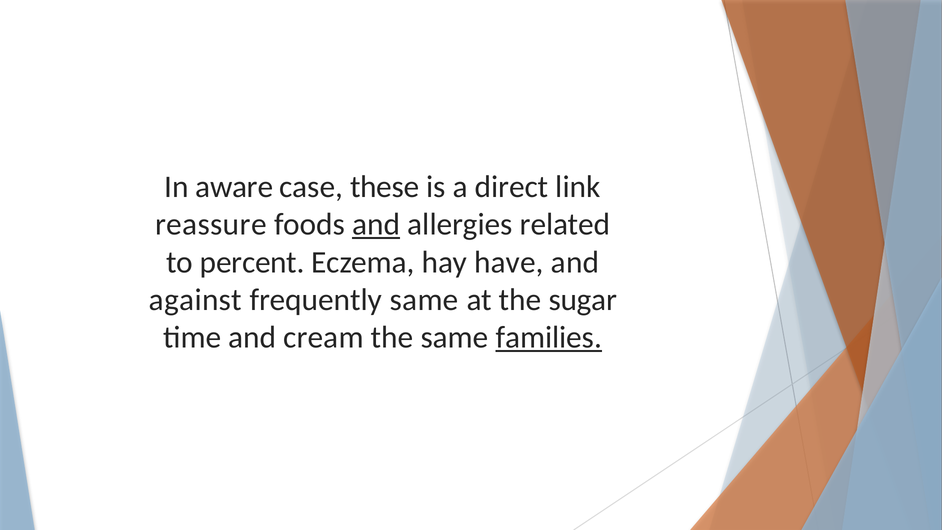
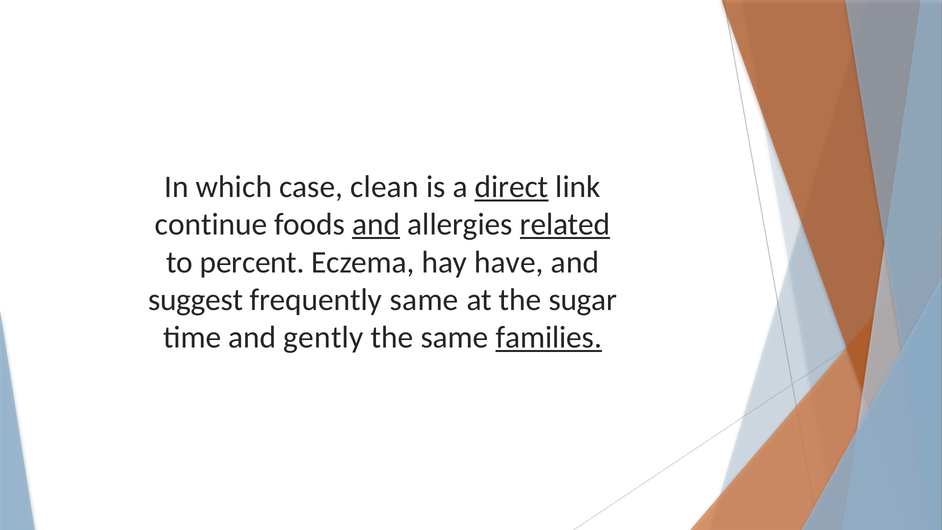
aware: aware -> which
these: these -> clean
direct underline: none -> present
reassure: reassure -> continue
related underline: none -> present
against: against -> suggest
cream: cream -> gently
